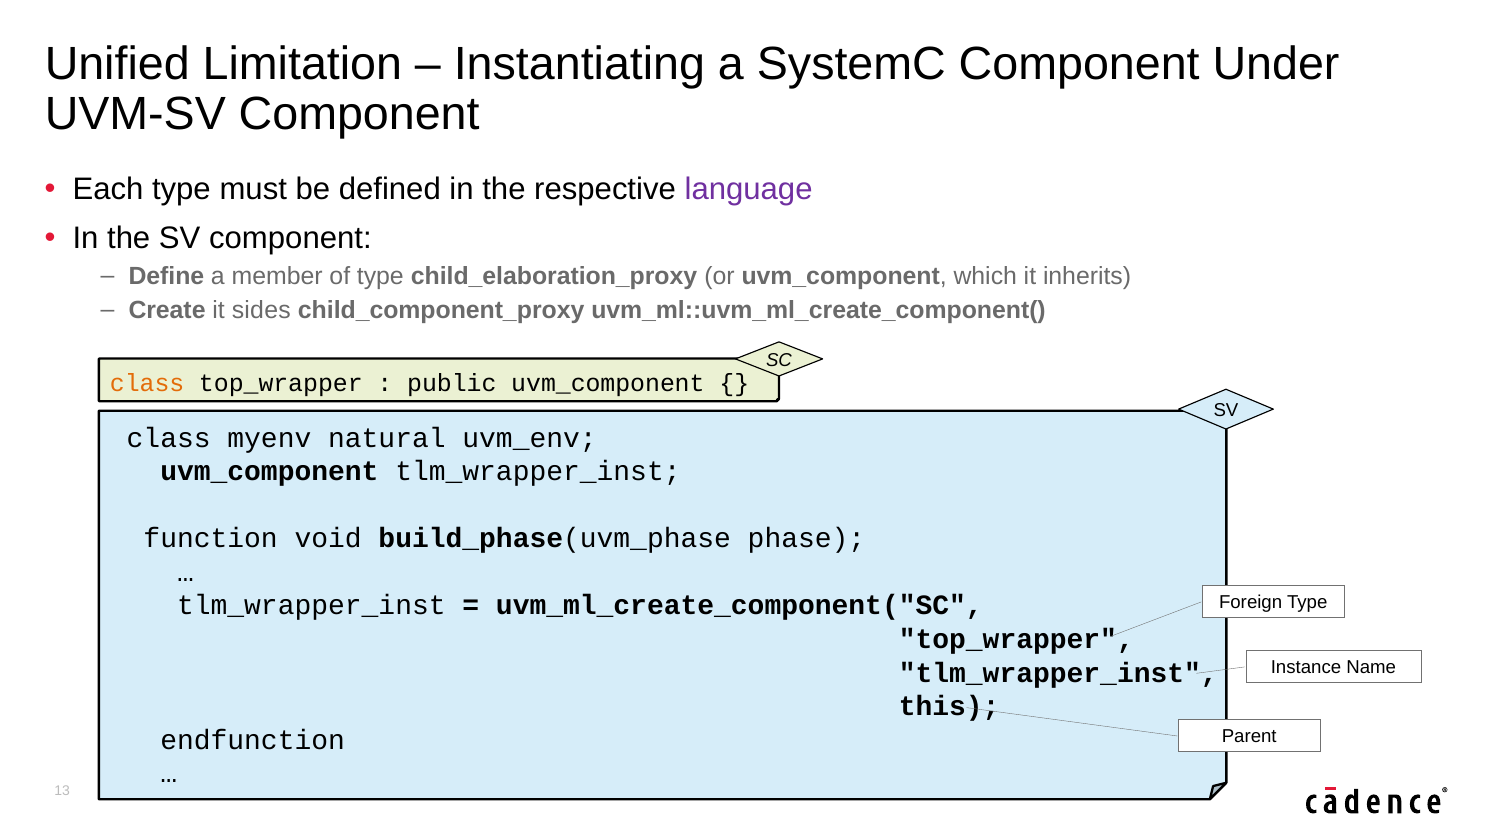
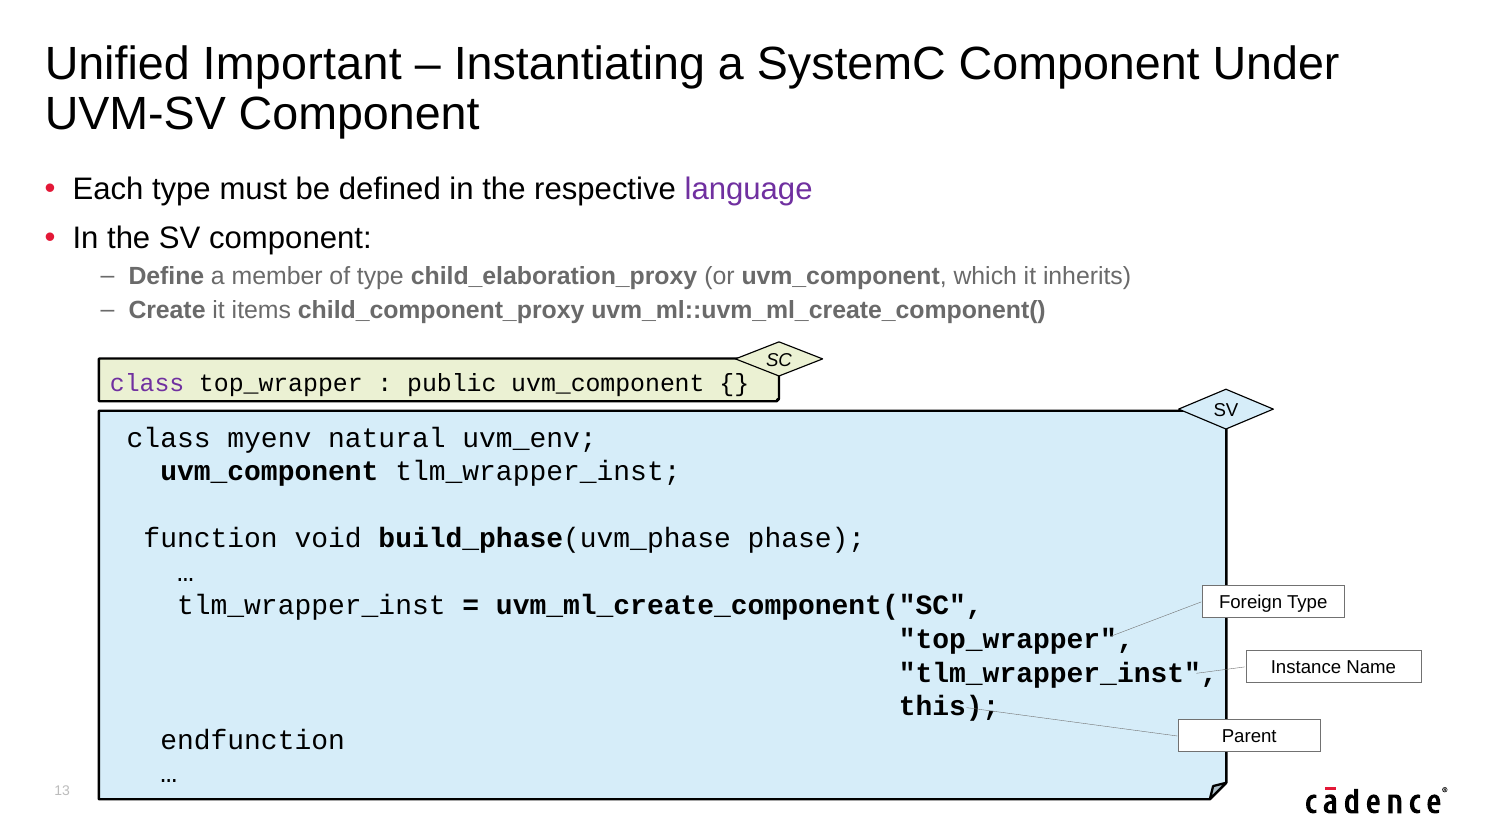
Limitation: Limitation -> Important
sides: sides -> items
class at (147, 384) colour: orange -> purple
